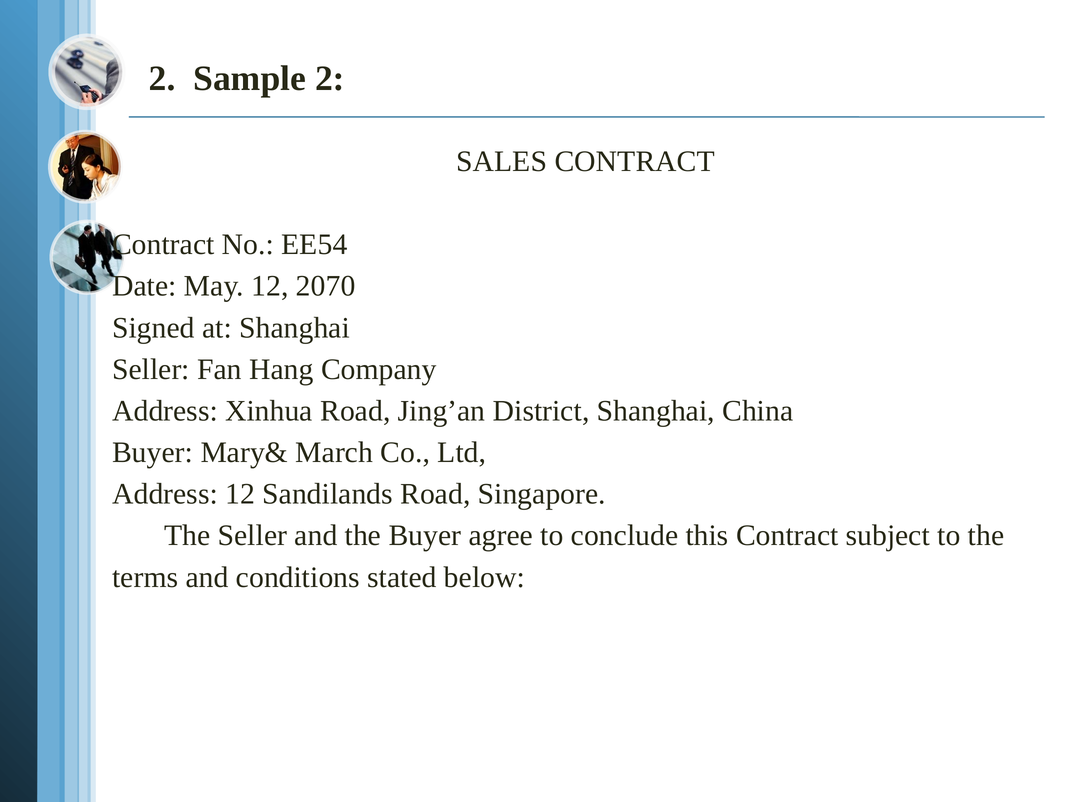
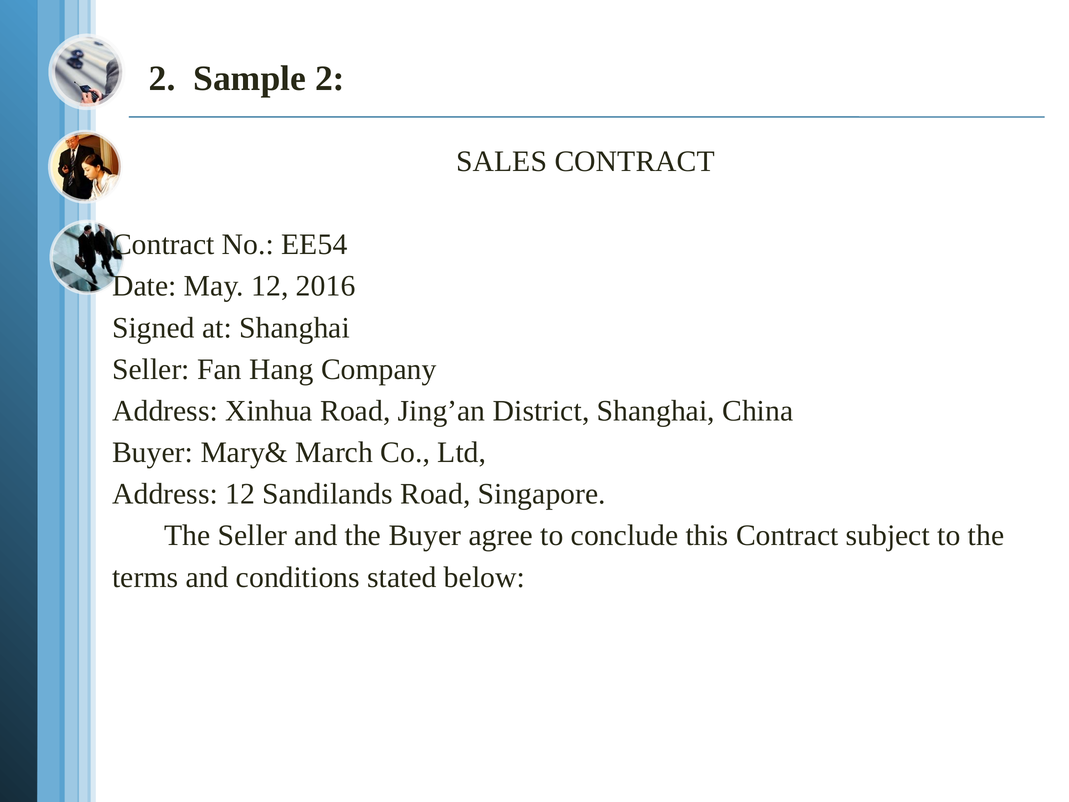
2070: 2070 -> 2016
